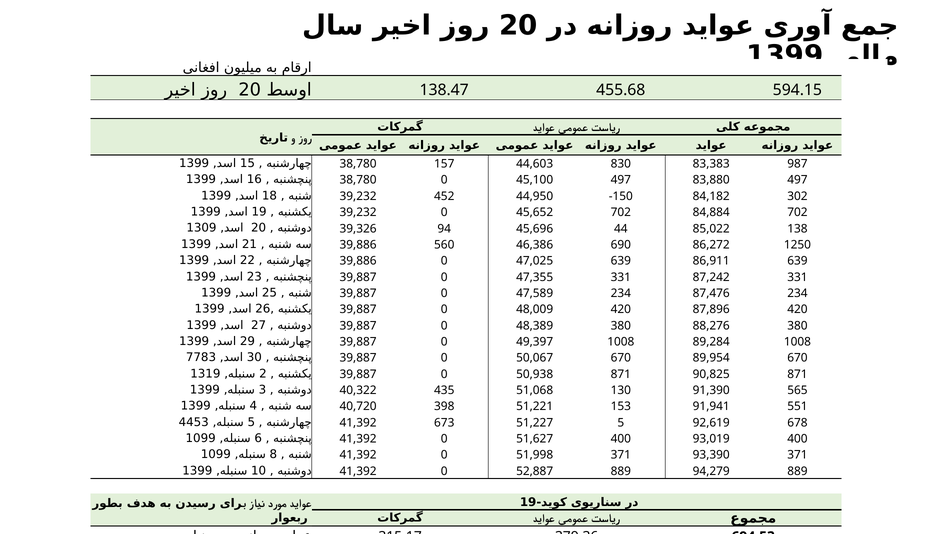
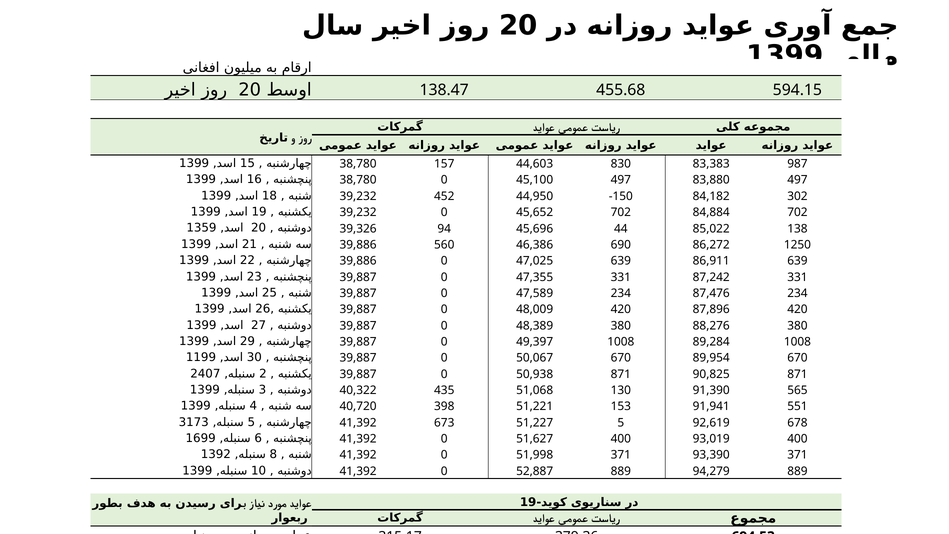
1309: 1309 -> 1359
7783: 7783 -> 1199
1319: 1319 -> 2407
4453: 4453 -> 3173
1099 at (201, 438): 1099 -> 1699
1099 at (216, 454): 1099 -> 1392
